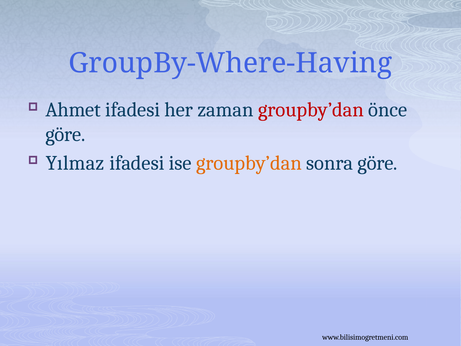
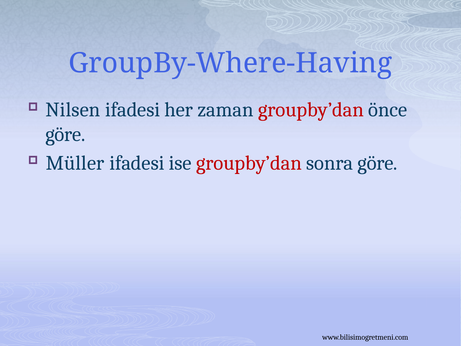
Ahmet: Ahmet -> Nilsen
Yılmaz: Yılmaz -> Müller
groupby’dan at (249, 163) colour: orange -> red
